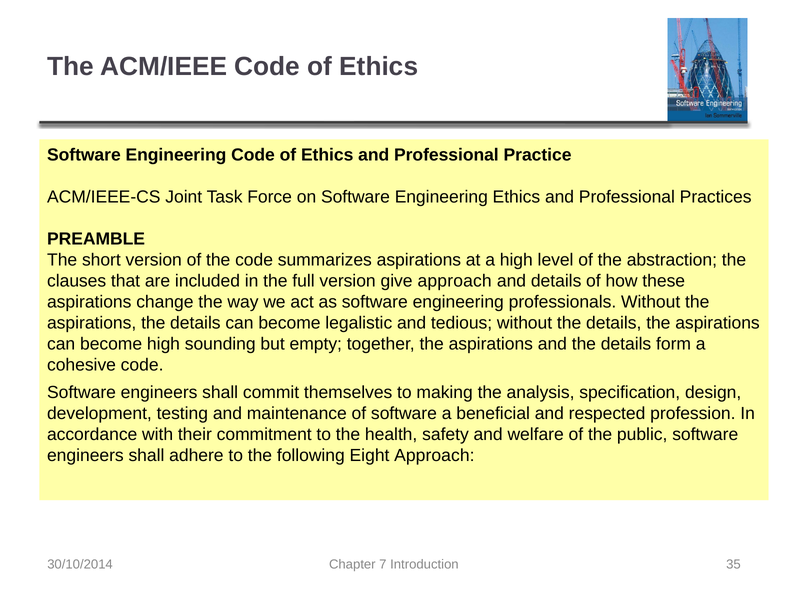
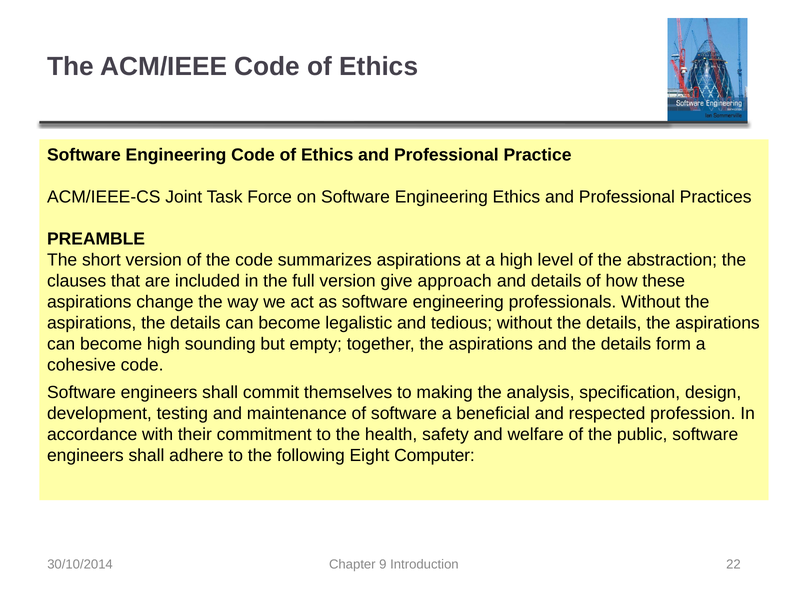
Eight Approach: Approach -> Computer
7: 7 -> 9
35: 35 -> 22
